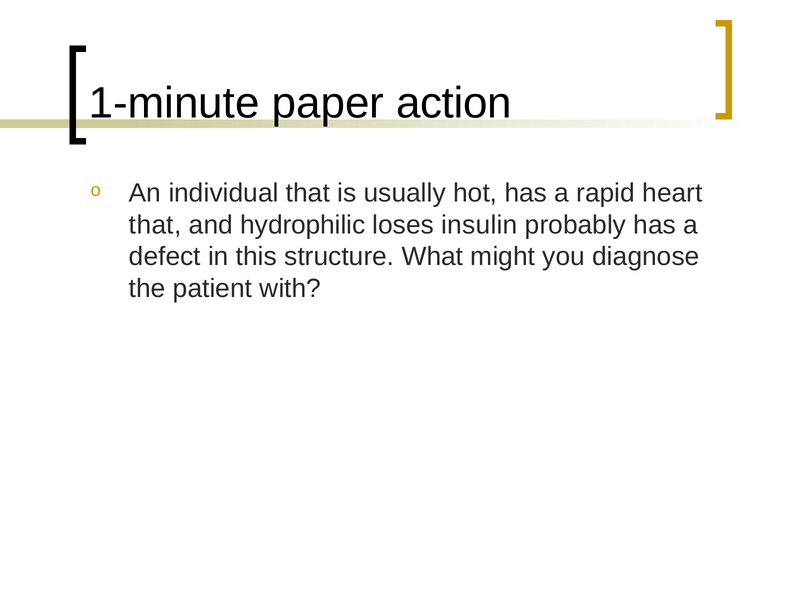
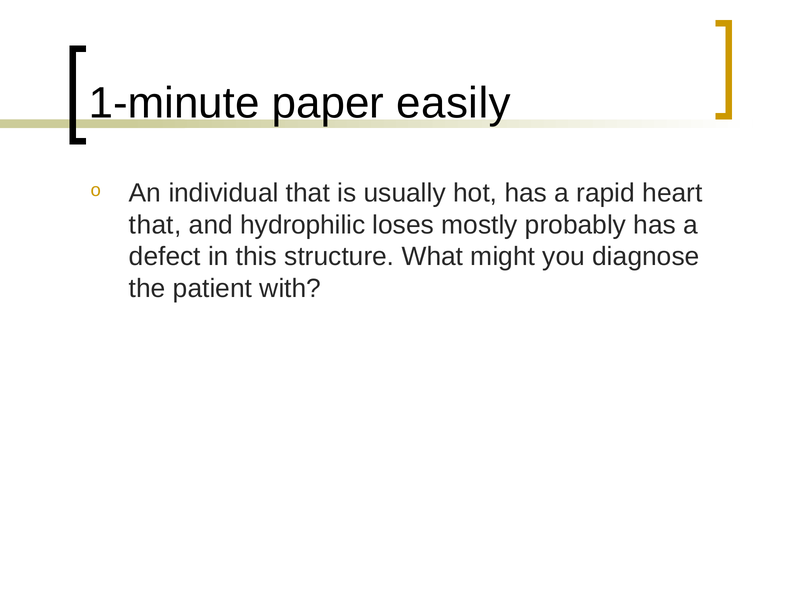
action: action -> easily
insulin: insulin -> mostly
